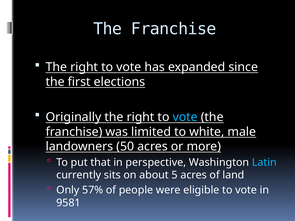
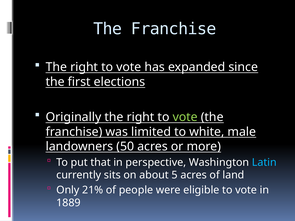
vote at (185, 117) colour: light blue -> light green
57%: 57% -> 21%
9581: 9581 -> 1889
